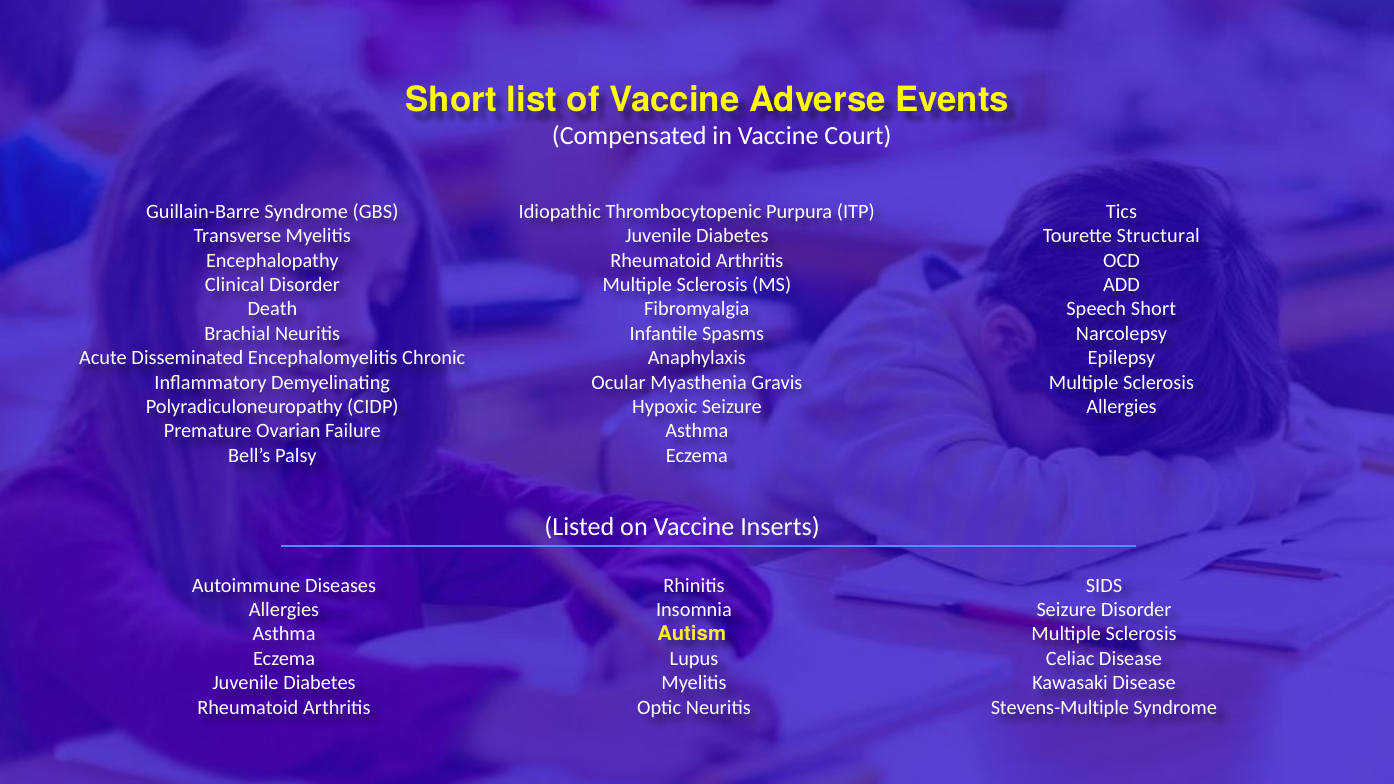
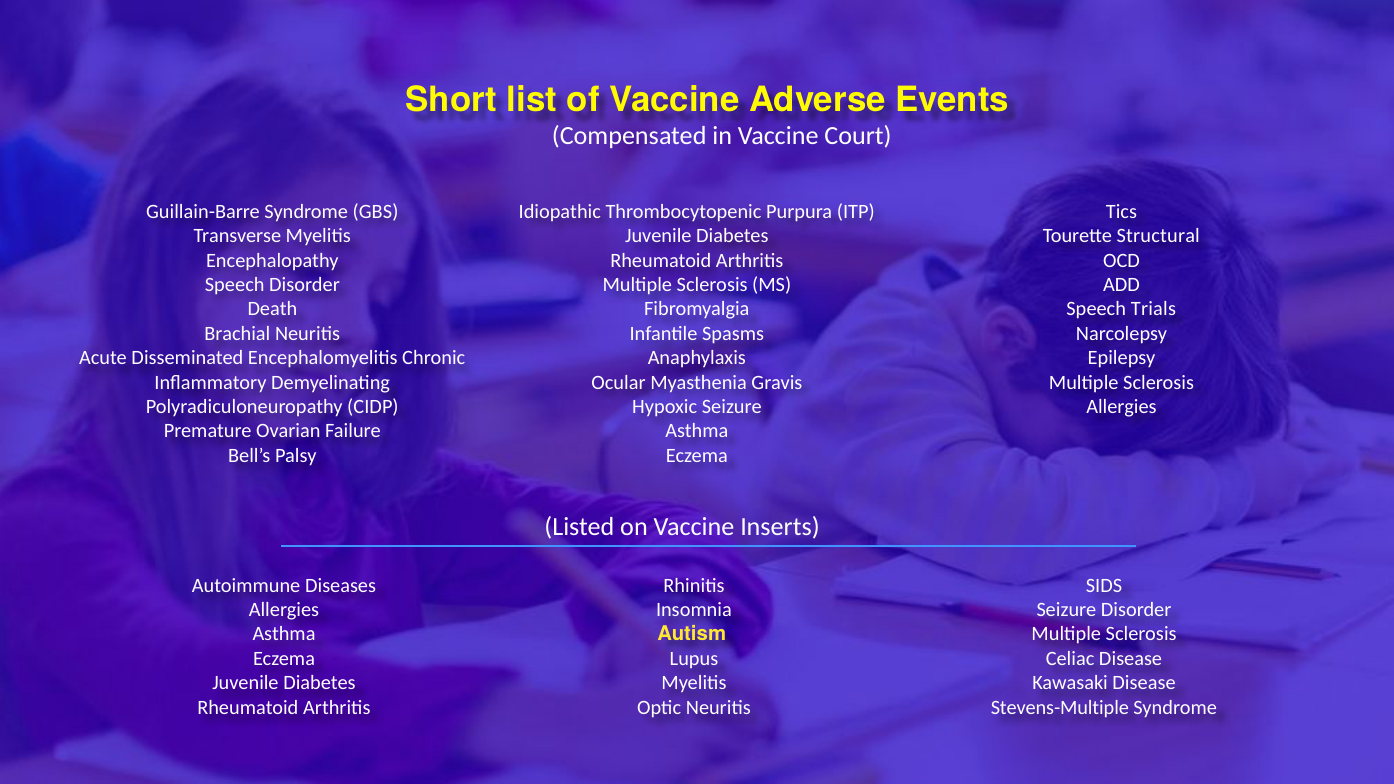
Clinical at (235, 285): Clinical -> Speech
Speech Short: Short -> Trials
